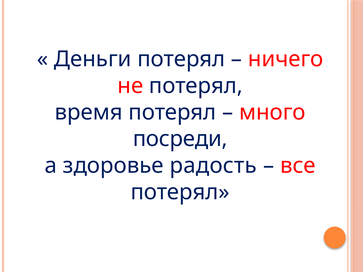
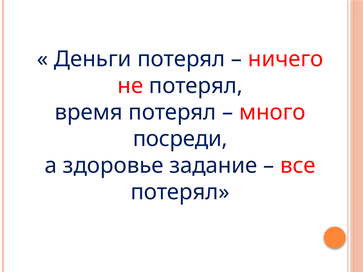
радость: радость -> задание
